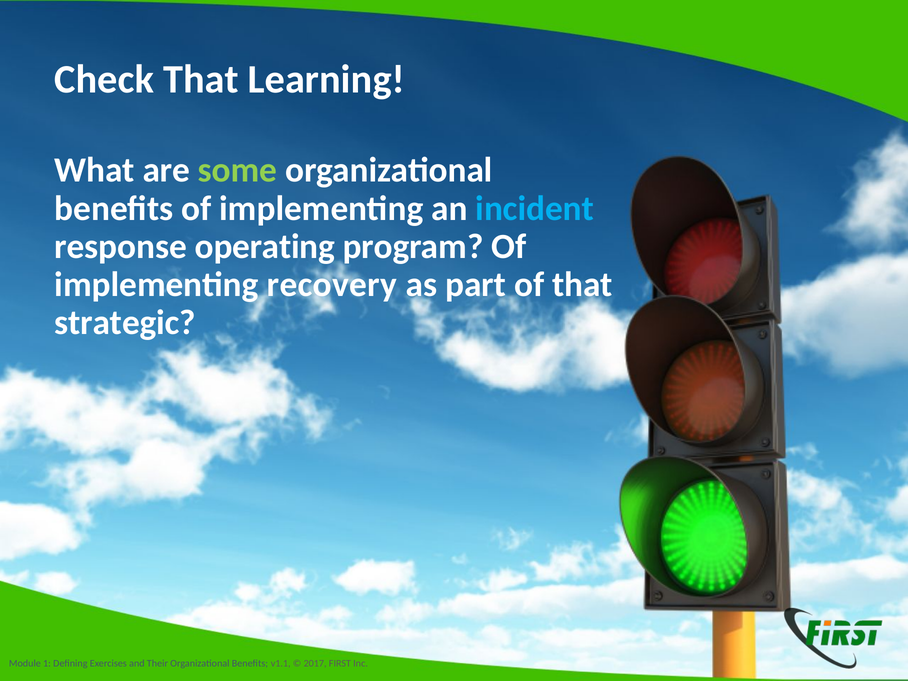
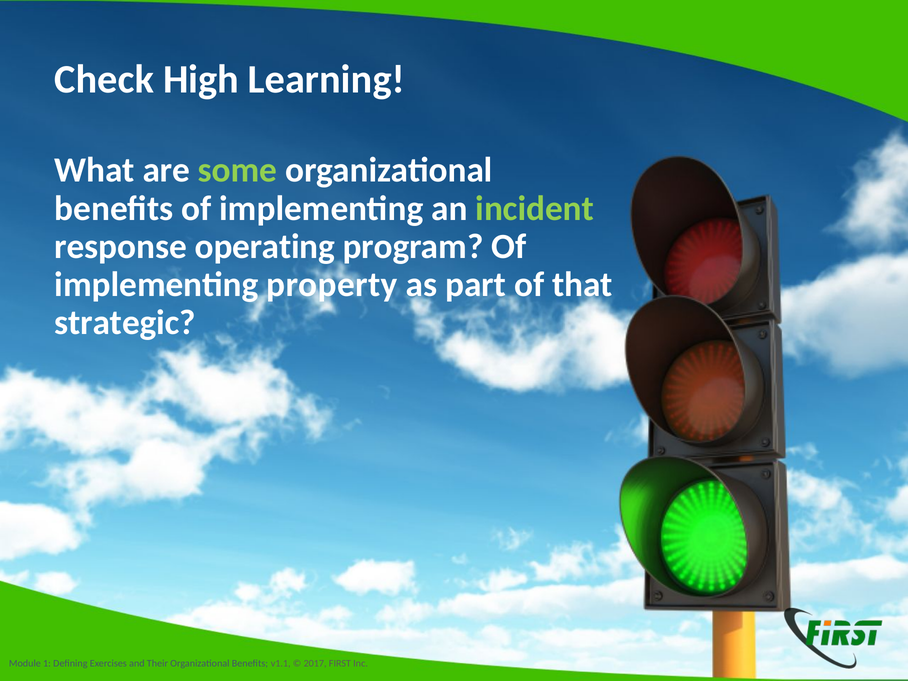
Check That: That -> High
incident colour: light blue -> light green
recovery: recovery -> property
